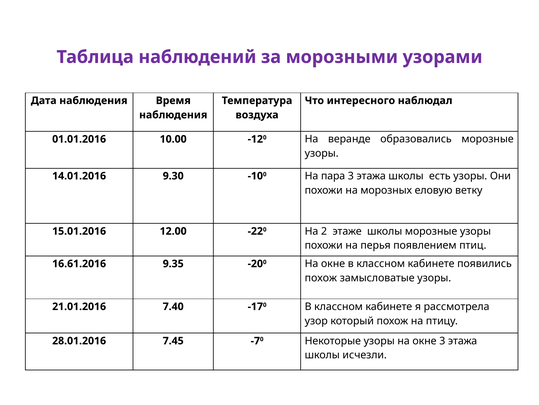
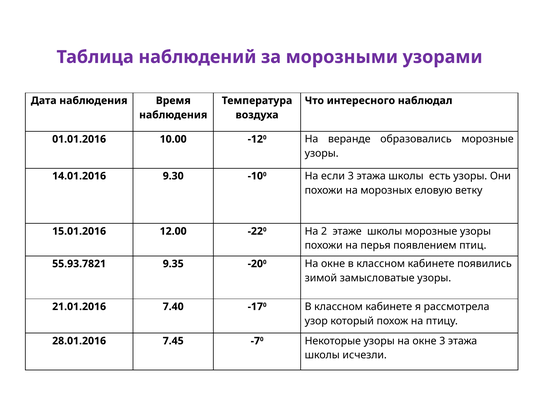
пара: пара -> если
16.61.2016: 16.61.2016 -> 55.93.7821
похож at (321, 278): похож -> зимой
